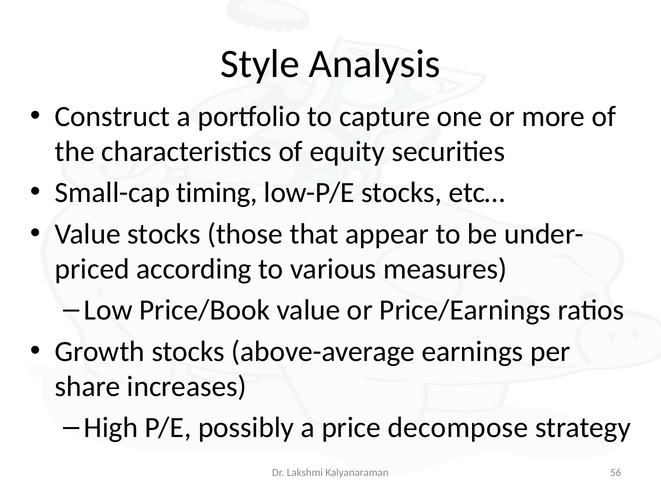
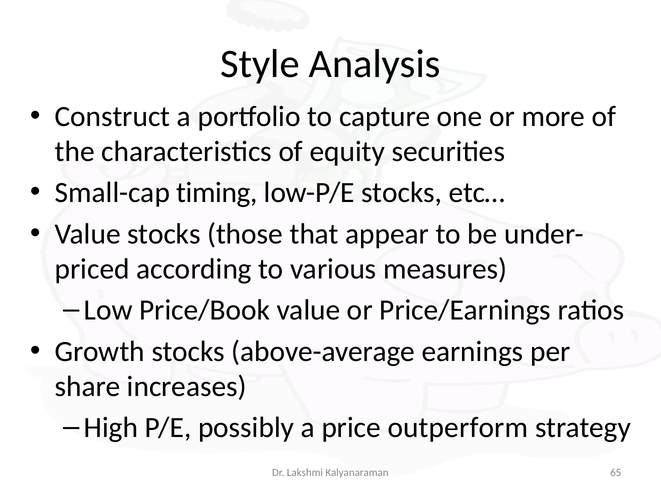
decompose: decompose -> outperform
56: 56 -> 65
